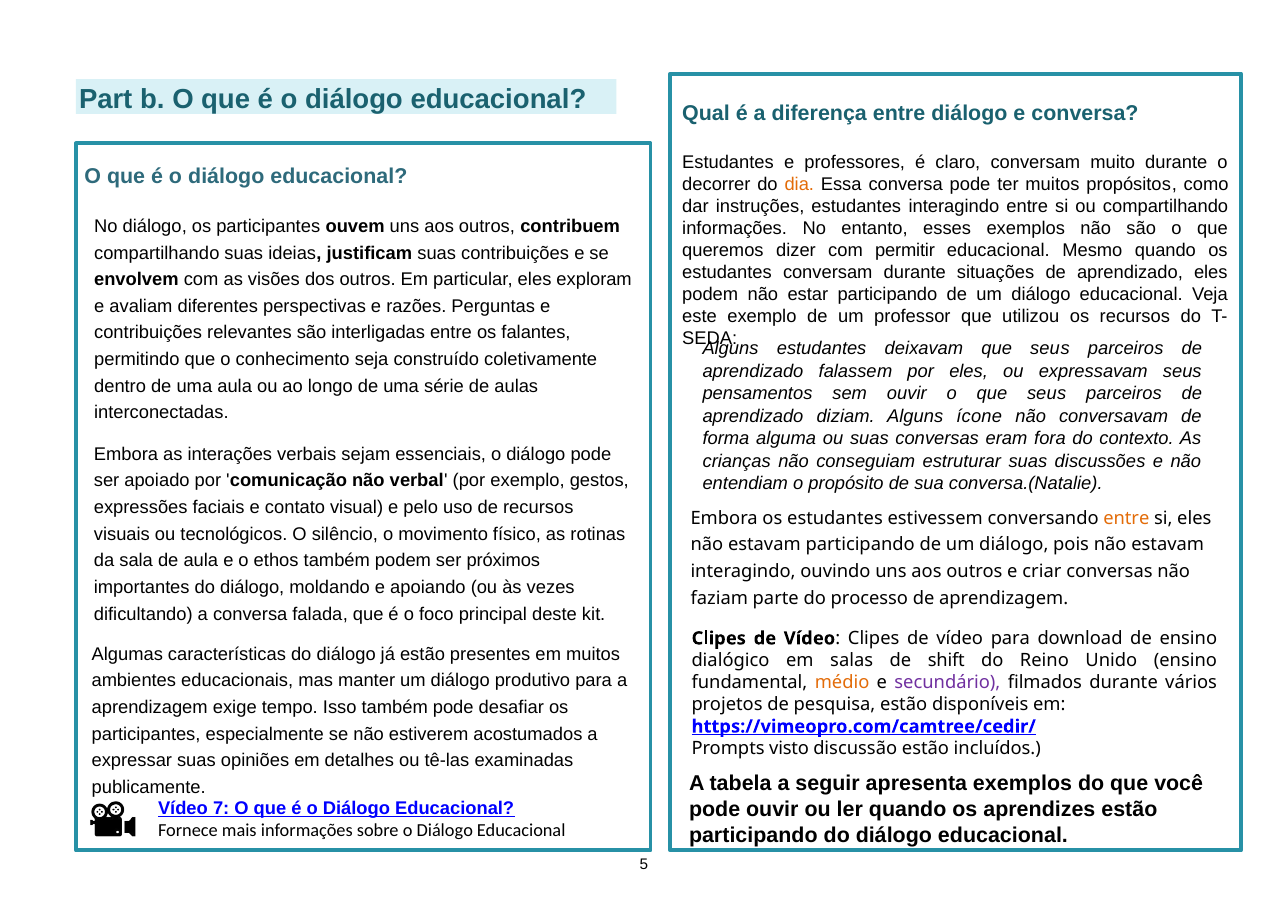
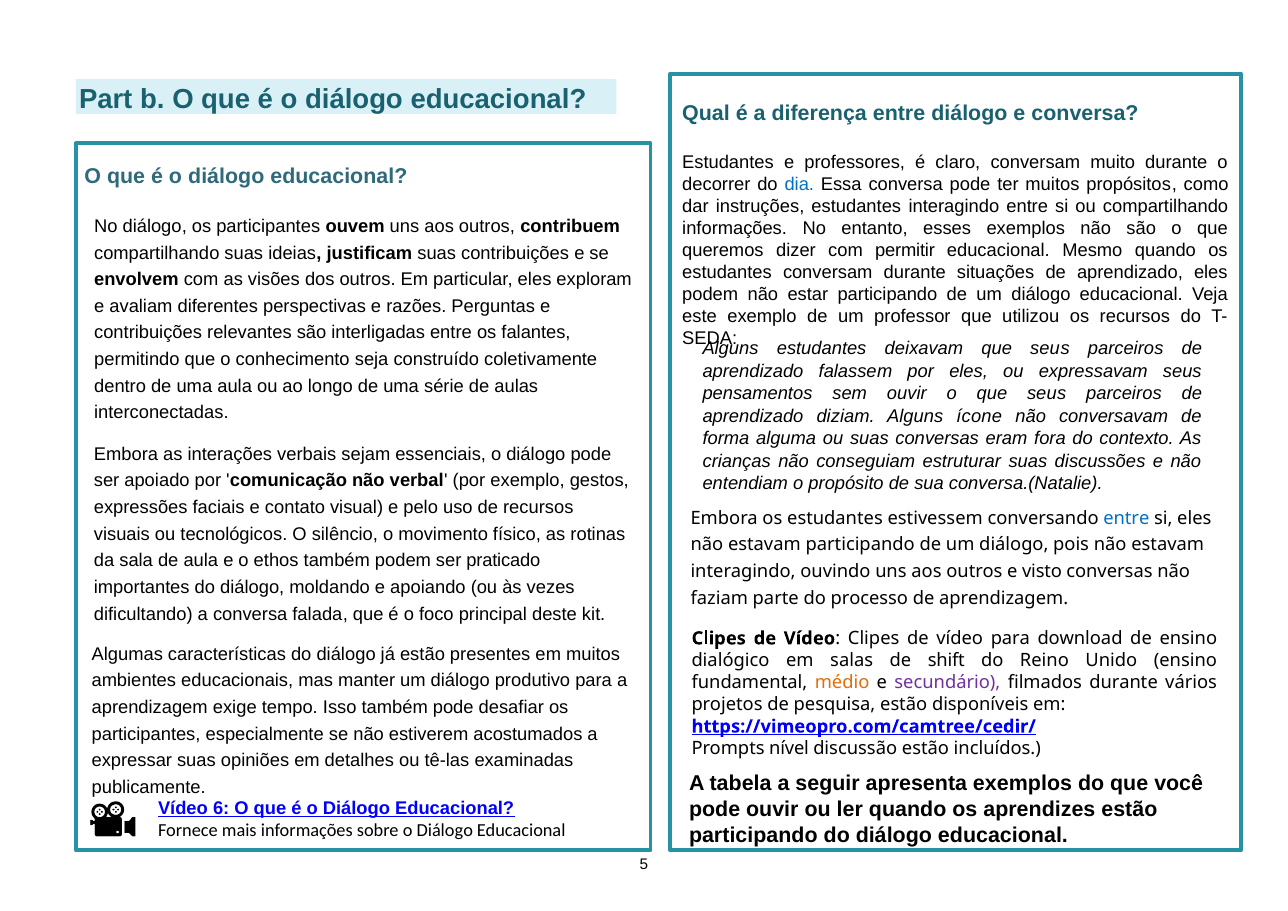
dia colour: orange -> blue
entre at (1126, 518) colour: orange -> blue
próximos: próximos -> praticado
criar: criar -> visto
visto: visto -> nível
7: 7 -> 6
